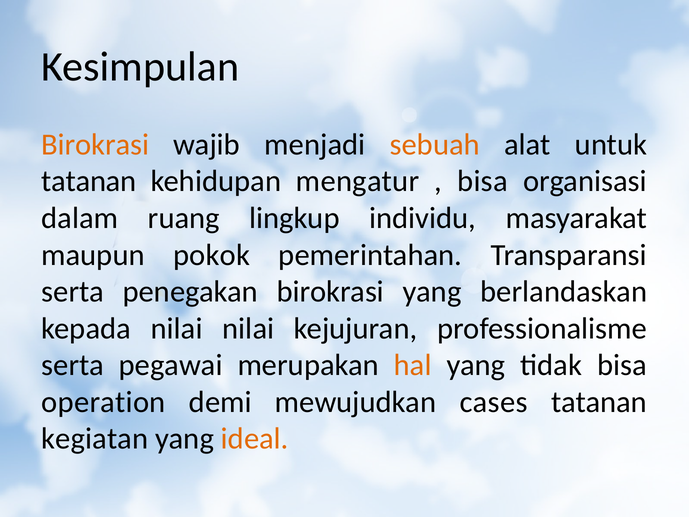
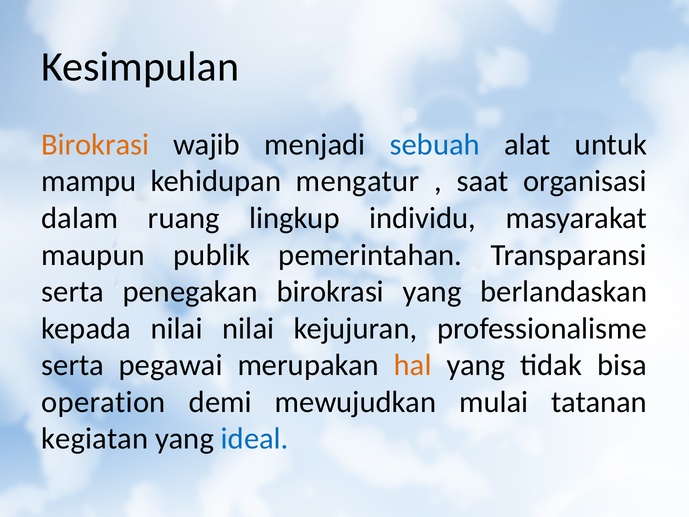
sebuah colour: orange -> blue
tatanan at (89, 181): tatanan -> mampu
bisa at (482, 181): bisa -> saat
pokok: pokok -> publik
cases: cases -> mulai
ideal colour: orange -> blue
